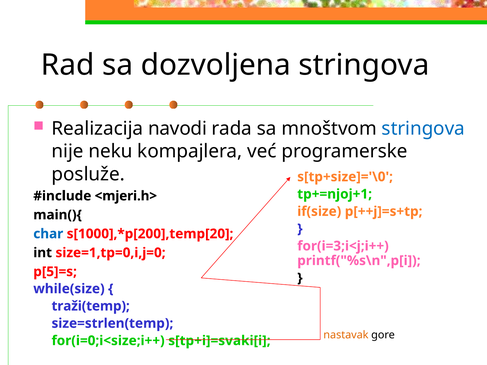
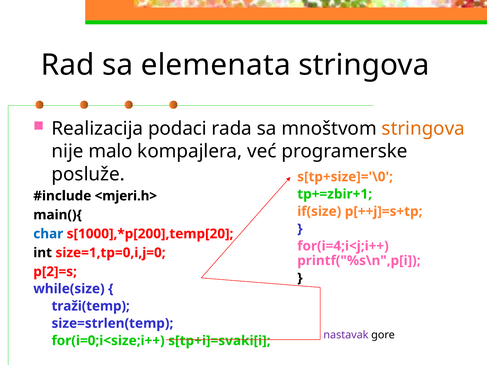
dozvoljena: dozvoljena -> elemenata
navodi: navodi -> podaci
stringova at (423, 129) colour: blue -> orange
neku: neku -> malo
tp+=njoj+1: tp+=njoj+1 -> tp+=zbir+1
for(i=3;i<j;i++: for(i=3;i<j;i++ -> for(i=4;i<j;i++
p[5]=s: p[5]=s -> p[2]=s
nastavak colour: orange -> purple
